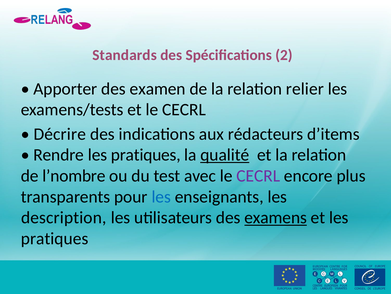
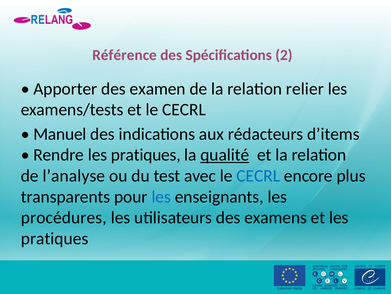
Standards: Standards -> Référence
Décrire: Décrire -> Manuel
l’nombre: l’nombre -> l’analyse
CECRL at (258, 175) colour: purple -> blue
description: description -> procédures
examens underline: present -> none
